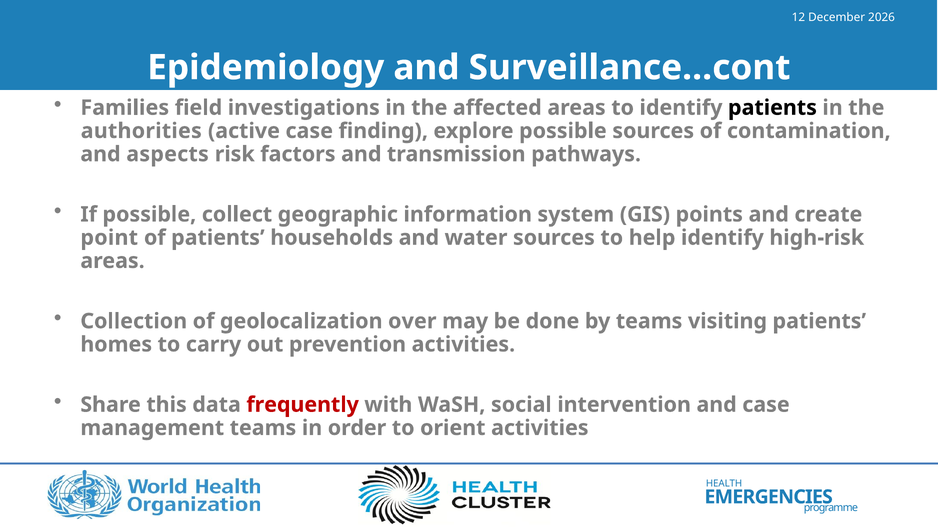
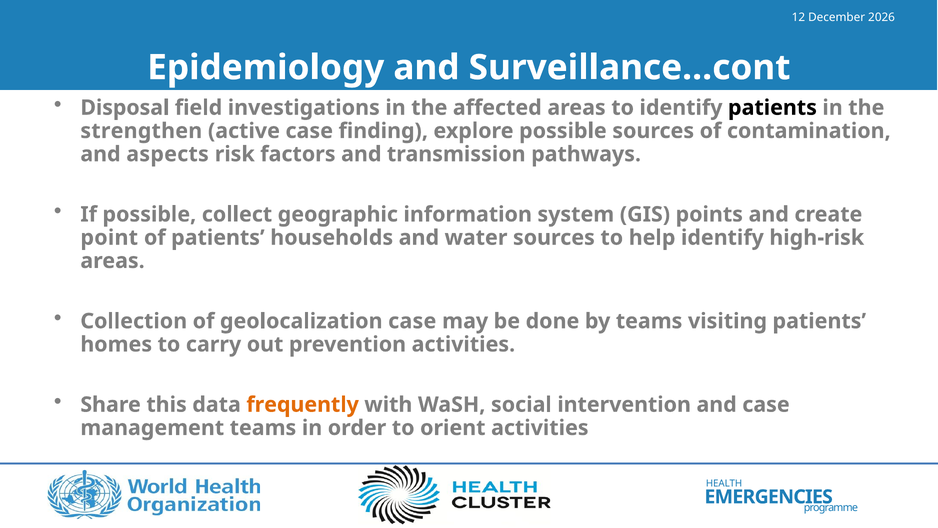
Families: Families -> Disposal
authorities: authorities -> strengthen
geolocalization over: over -> case
frequently colour: red -> orange
